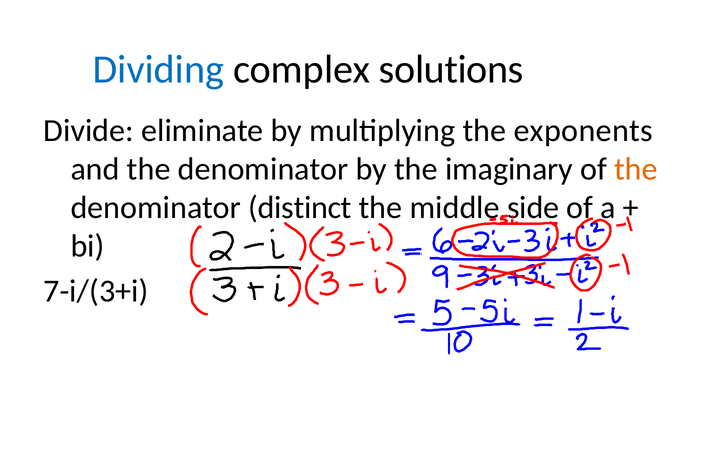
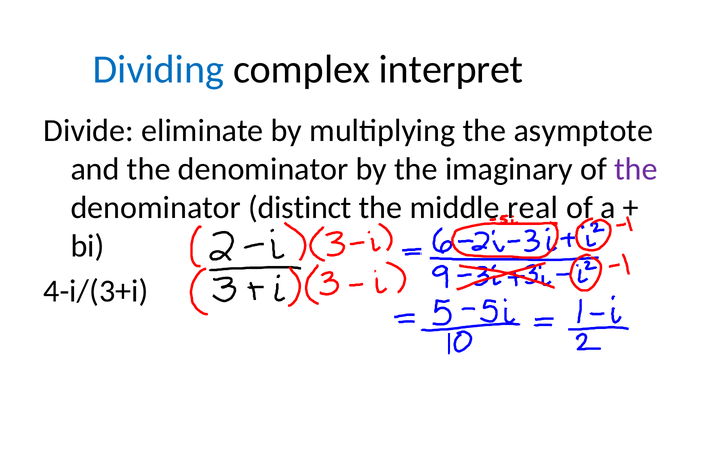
solutions: solutions -> interpret
exponents: exponents -> asymptote
the at (636, 169) colour: orange -> purple
side: side -> real
7-i/(3+i: 7-i/(3+i -> 4-i/(3+i
